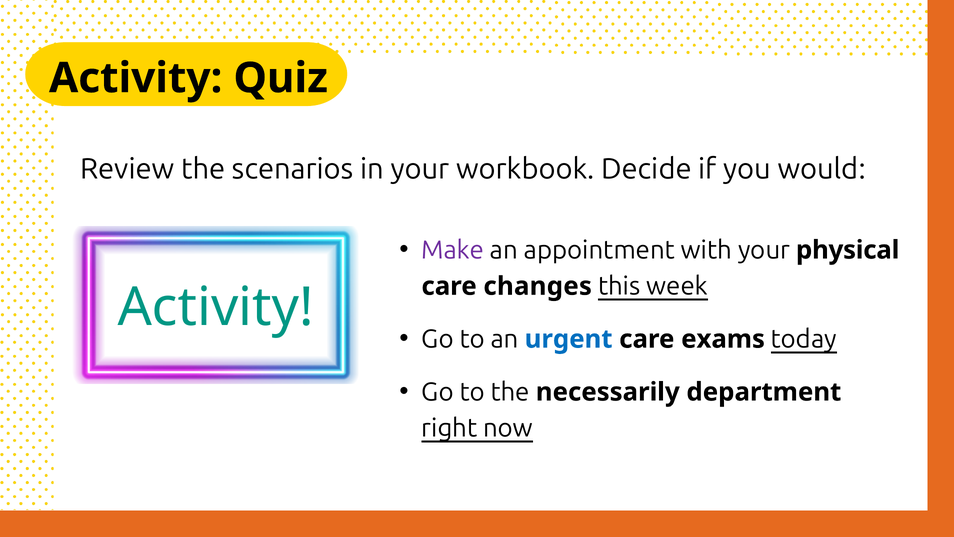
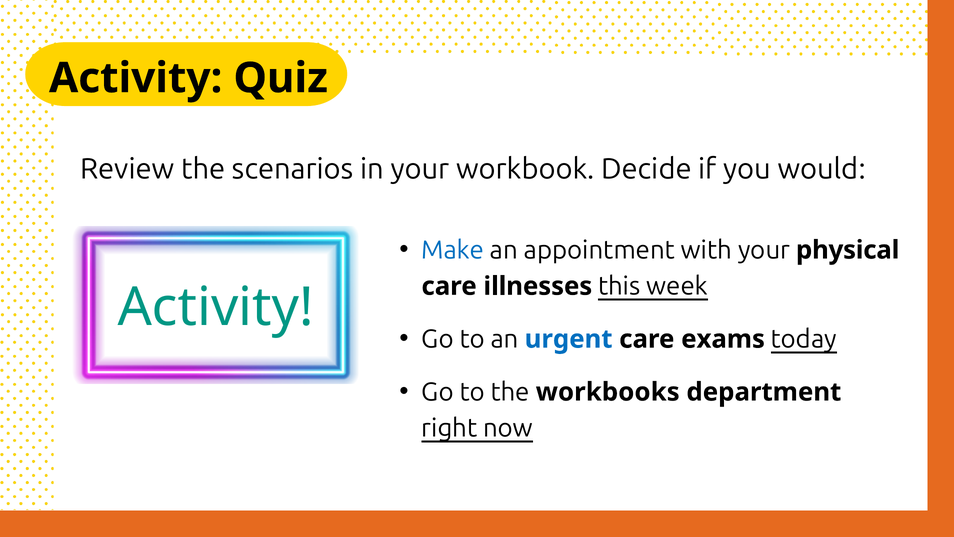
Make colour: purple -> blue
changes: changes -> illnesses
necessarily: necessarily -> workbooks
